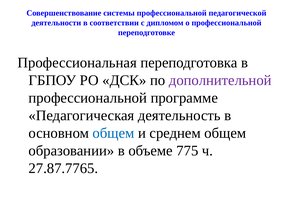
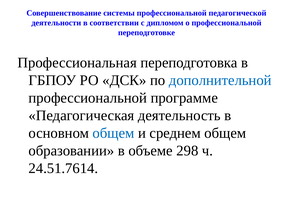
дополнительной colour: purple -> blue
775: 775 -> 298
27.87.7765: 27.87.7765 -> 24.51.7614
